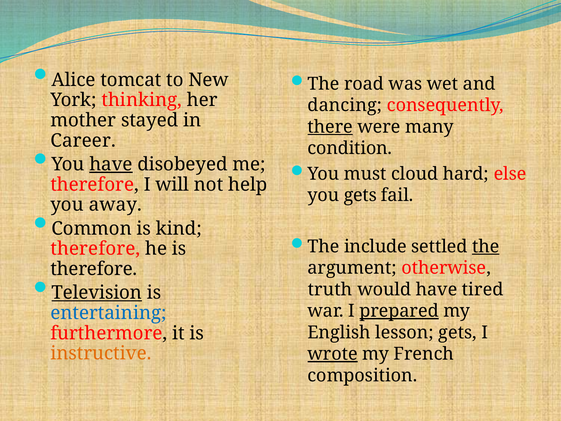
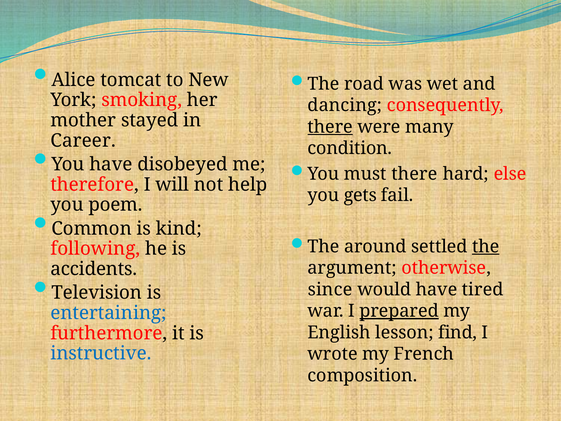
thinking: thinking -> smoking
have at (111, 164) underline: present -> none
must cloud: cloud -> there
away: away -> poem
include: include -> around
therefore at (95, 249): therefore -> following
therefore at (94, 269): therefore -> accidents
Television underline: present -> none
truth: truth -> since
lesson gets: gets -> find
instructive colour: orange -> blue
wrote underline: present -> none
